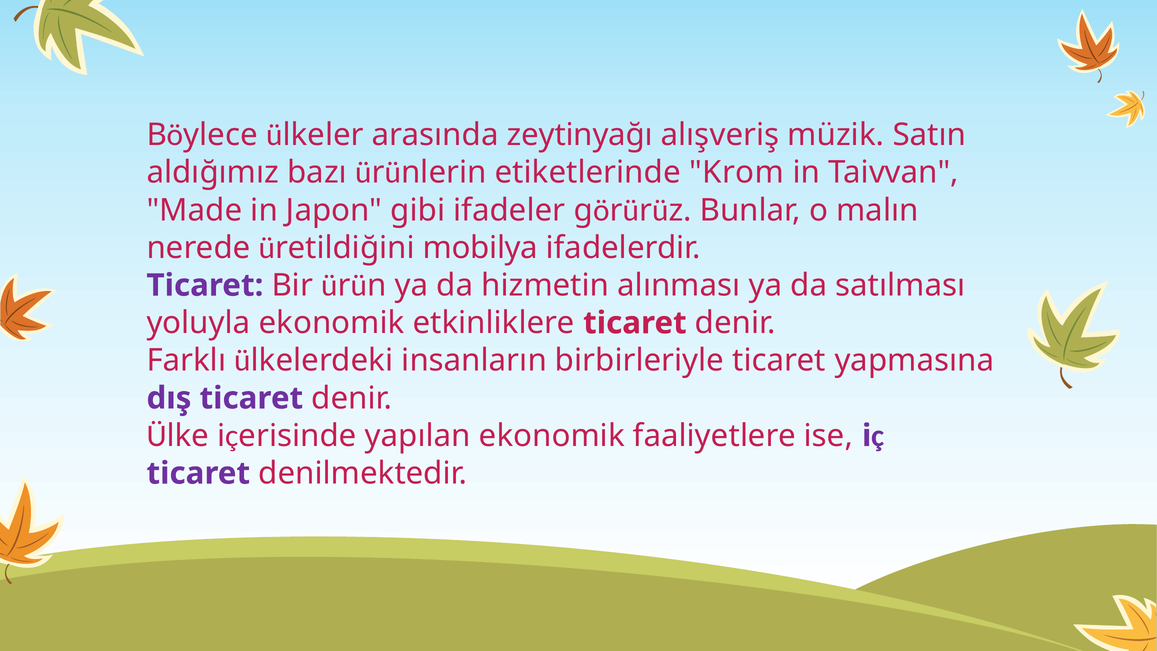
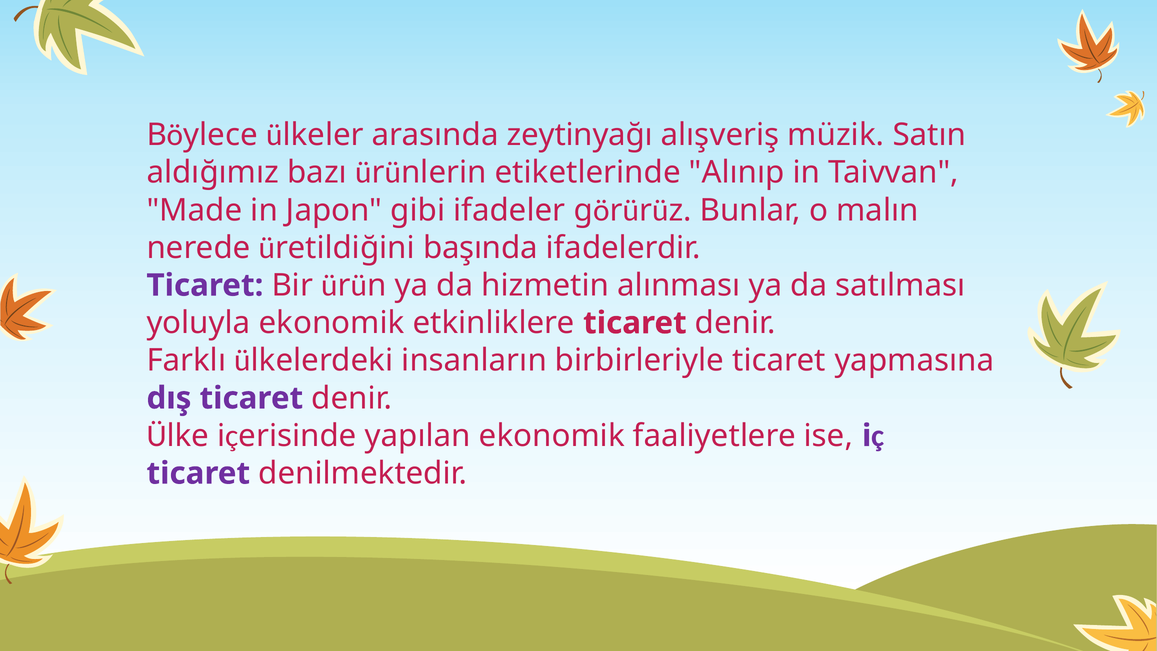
Krom: Krom -> Alınıp
mobilya: mobilya -> başında
